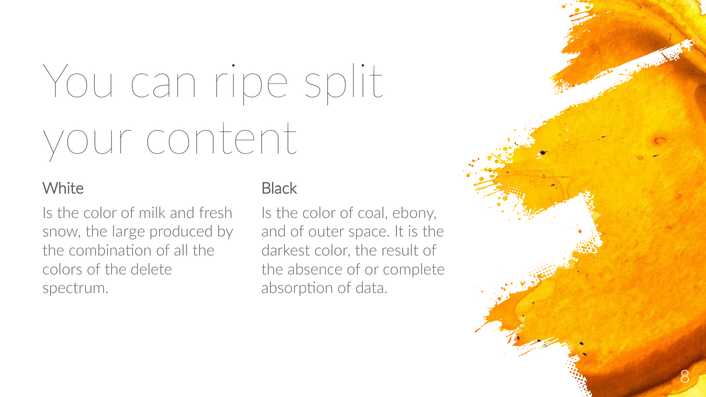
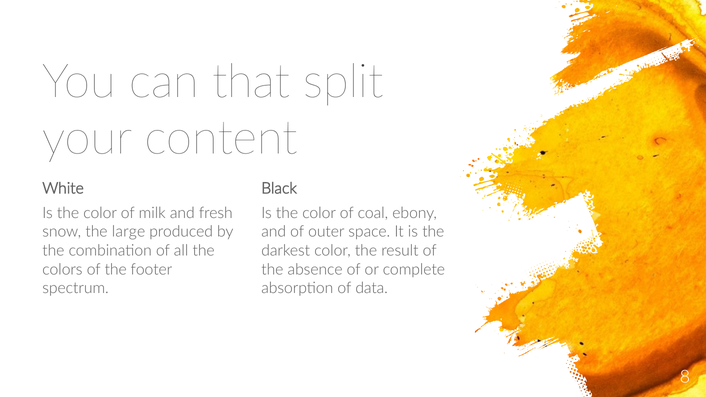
ripe: ripe -> that
delete: delete -> footer
